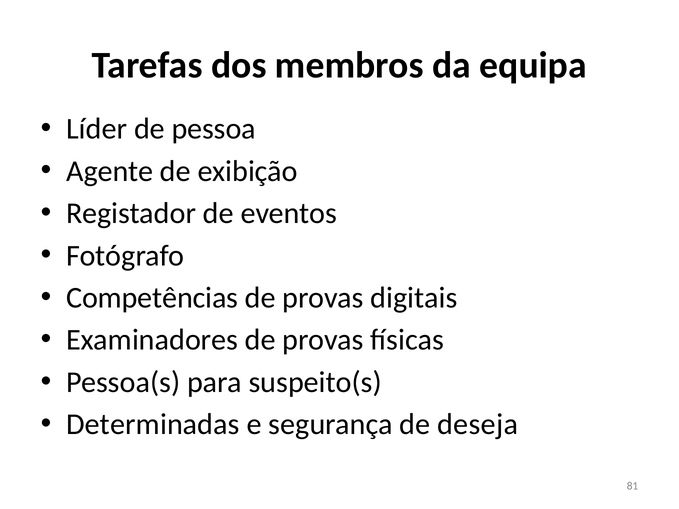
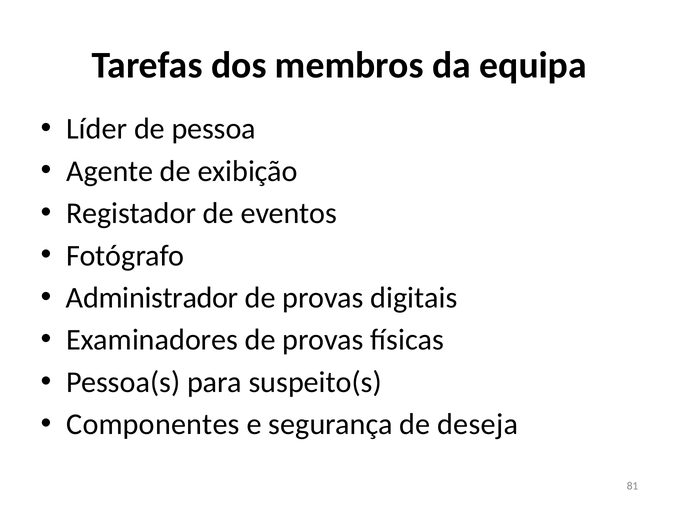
Competências: Competências -> Administrador
Determinadas: Determinadas -> Componentes
